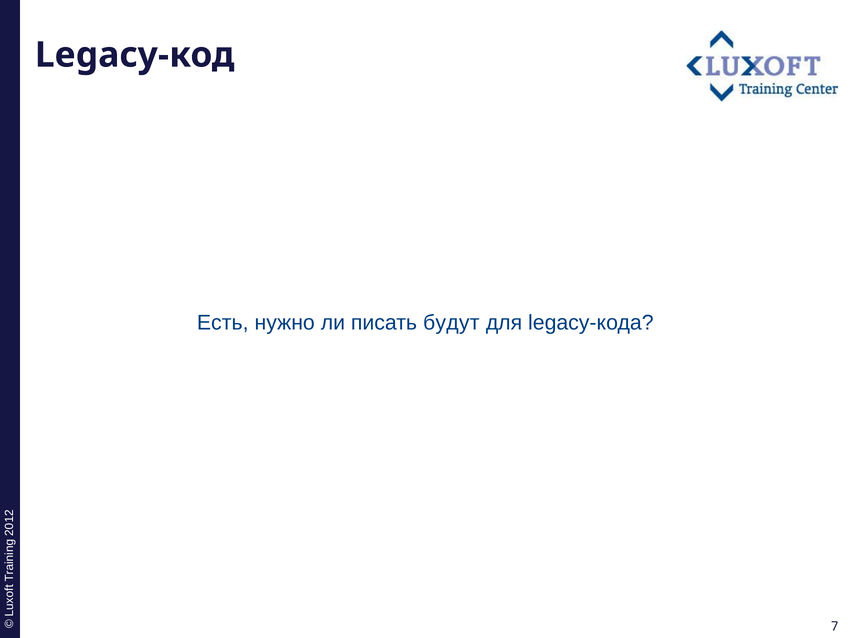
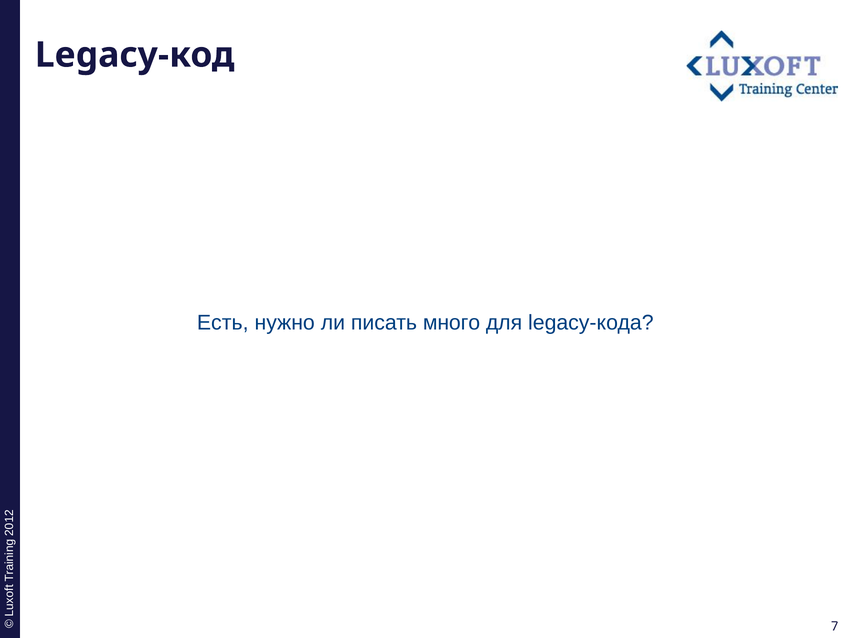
будут: будут -> много
